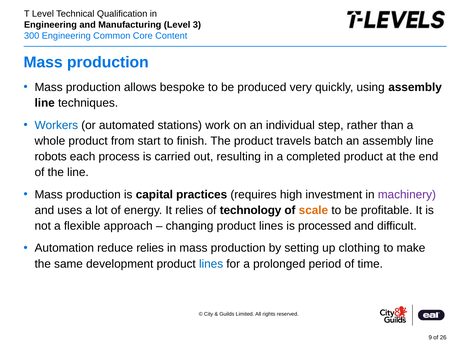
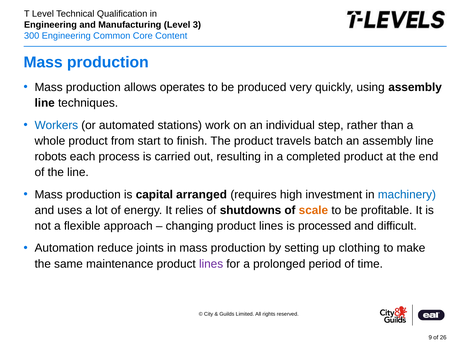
bespoke: bespoke -> operates
practices: practices -> arranged
machinery colour: purple -> blue
technology: technology -> shutdowns
reduce relies: relies -> joints
development: development -> maintenance
lines at (211, 263) colour: blue -> purple
